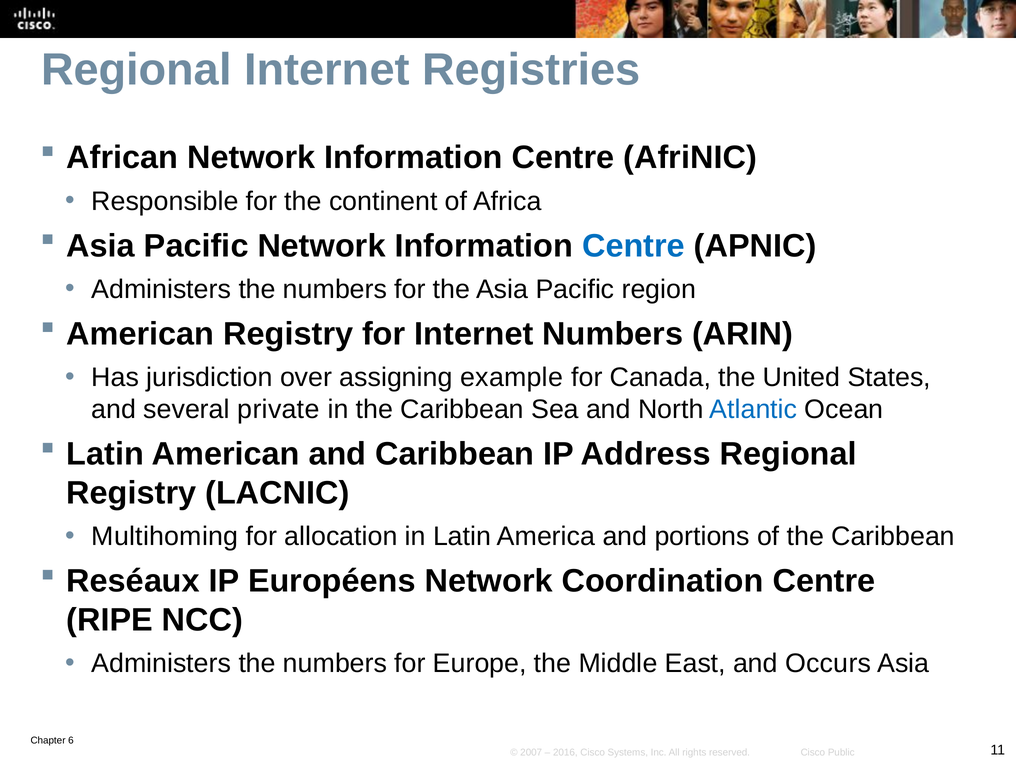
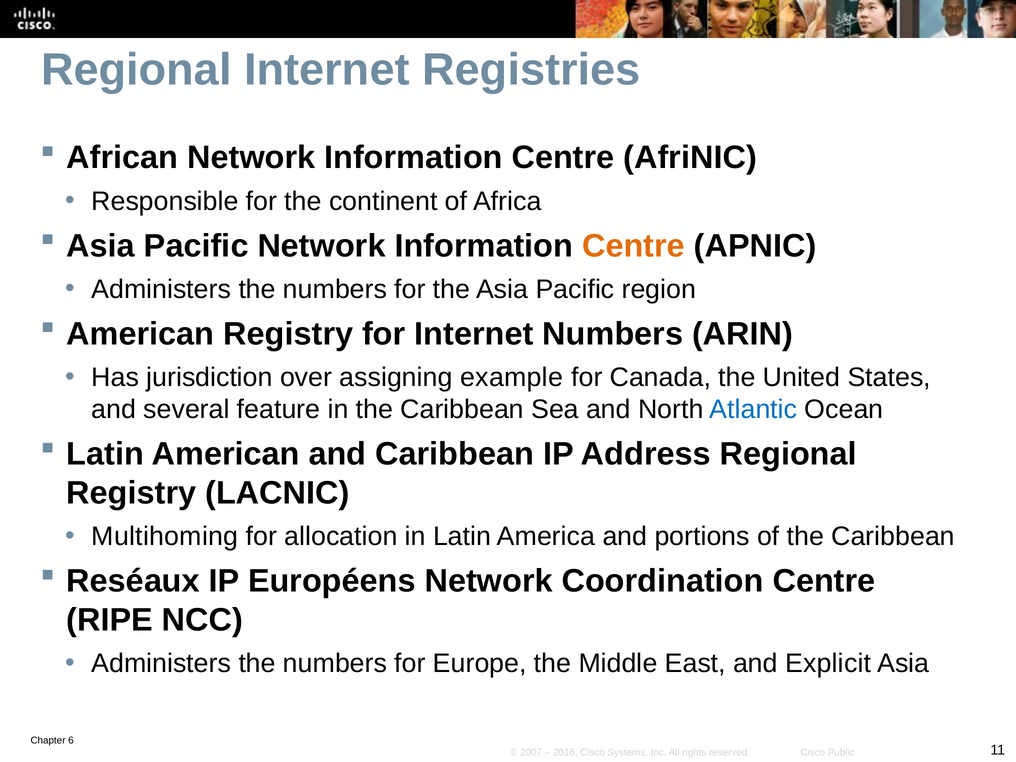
Centre at (633, 246) colour: blue -> orange
private: private -> feature
Occurs: Occurs -> Explicit
